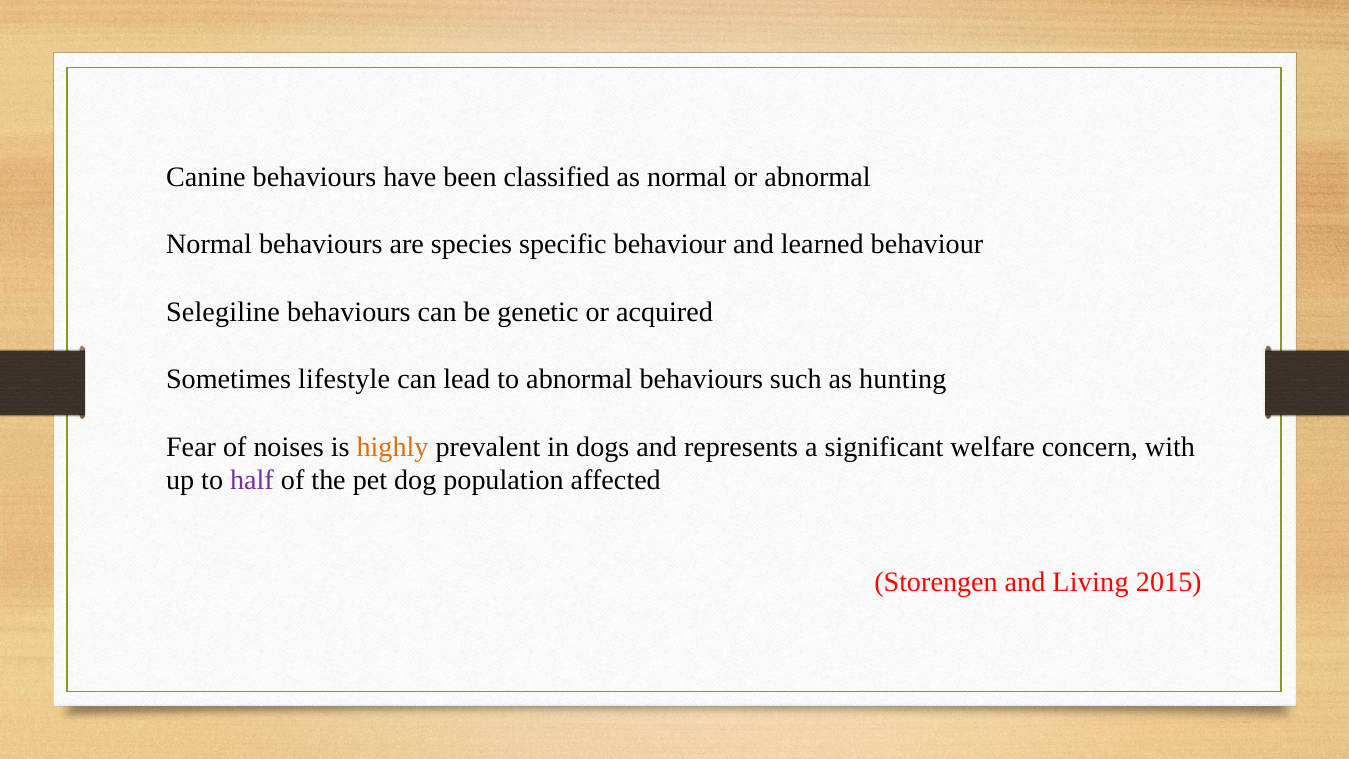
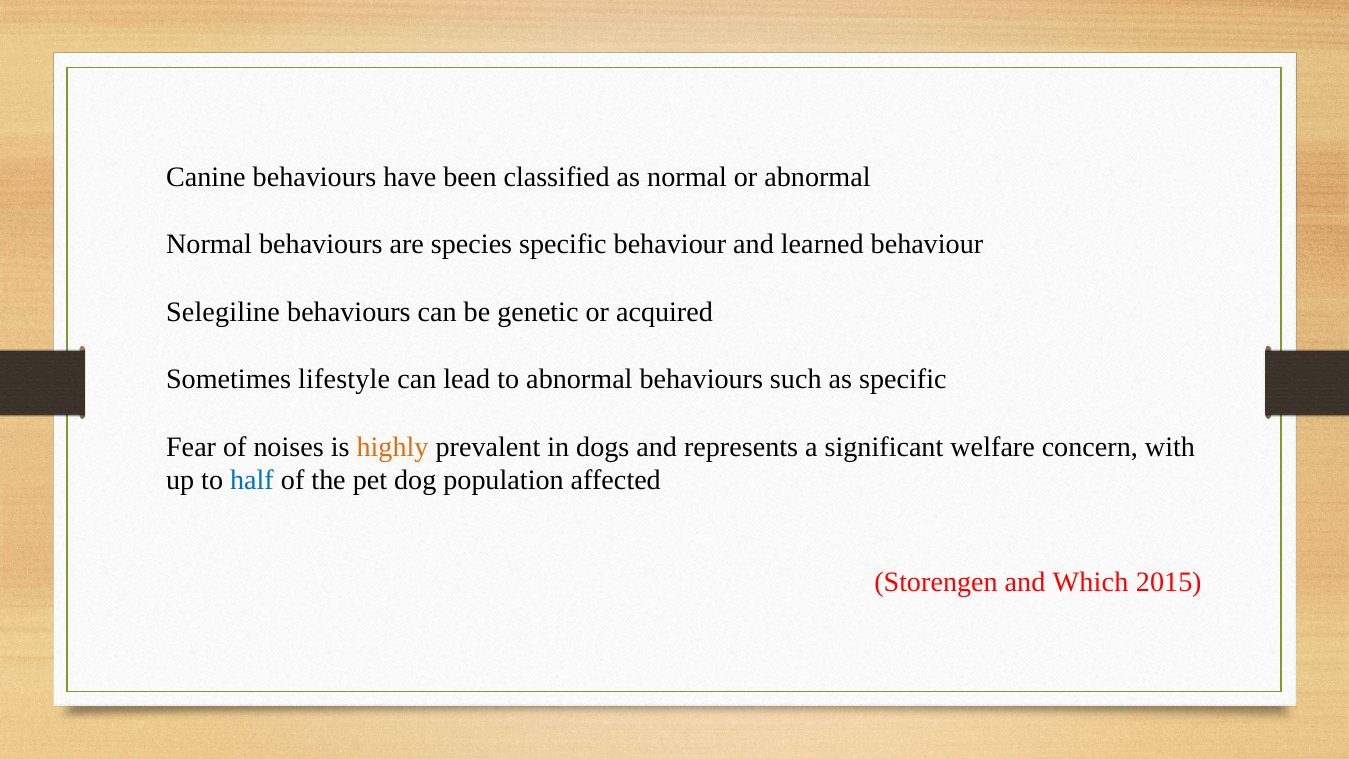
as hunting: hunting -> specific
half colour: purple -> blue
Living: Living -> Which
